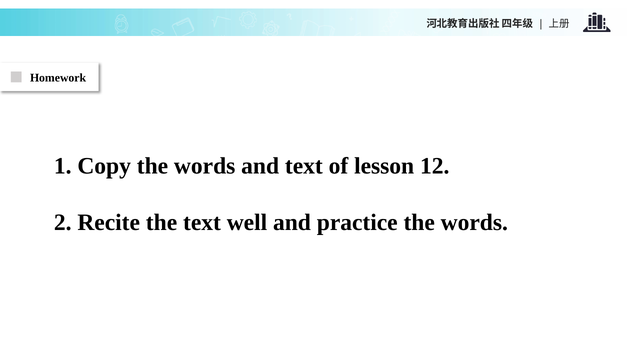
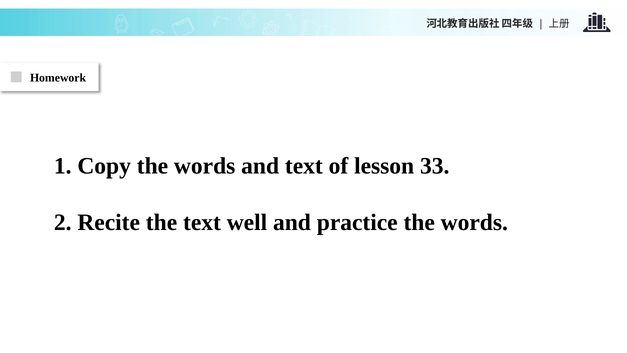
12: 12 -> 33
